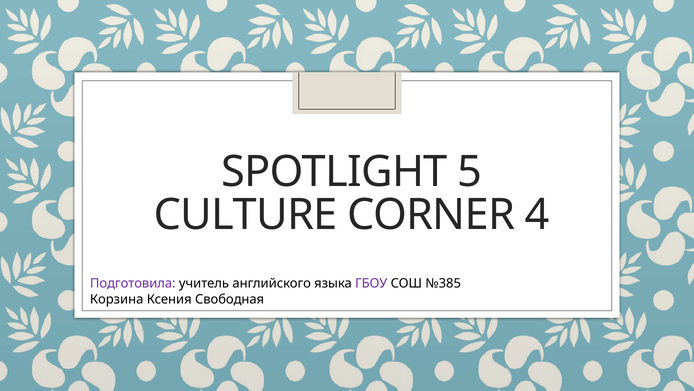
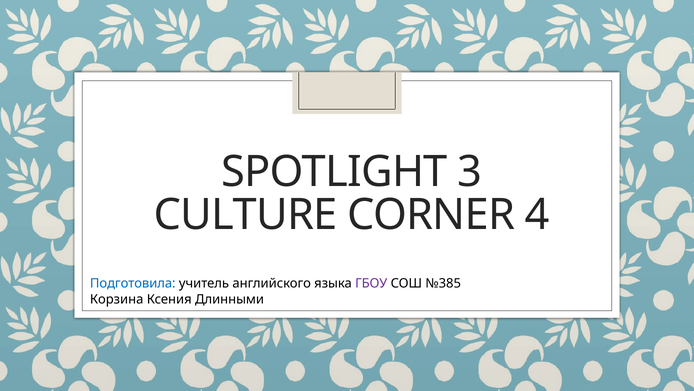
5: 5 -> 3
Подготовила colour: purple -> blue
Свободная: Свободная -> Длинными
